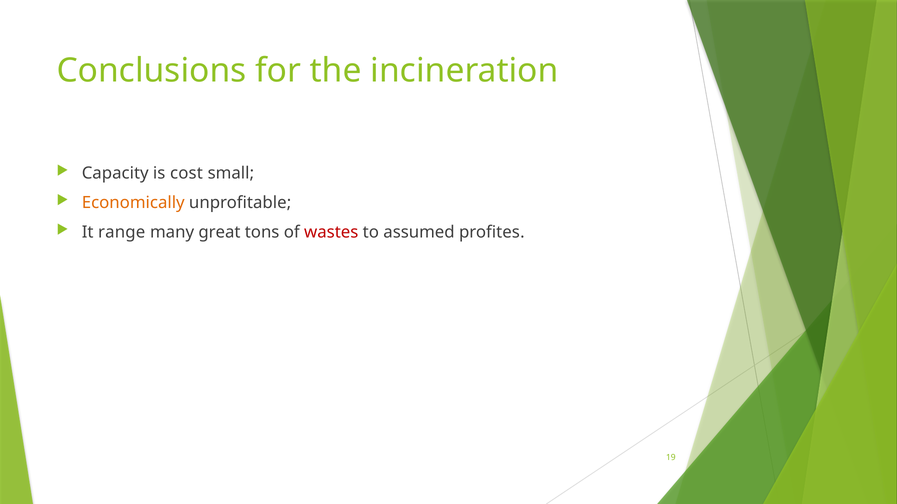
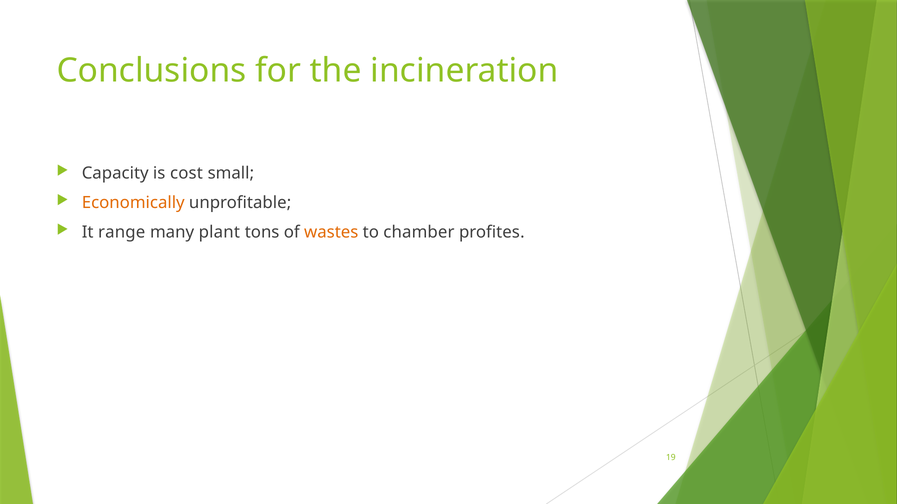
great: great -> plant
wastes colour: red -> orange
assumed: assumed -> chamber
